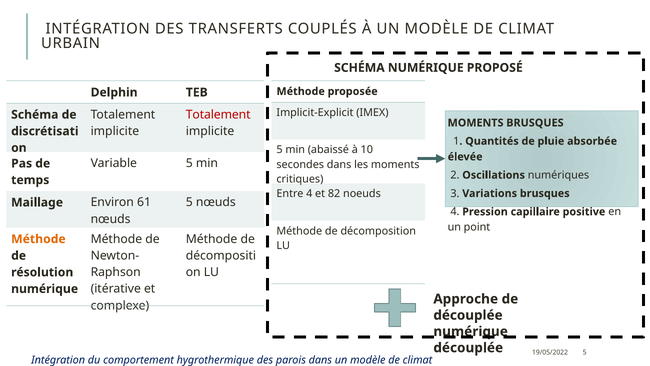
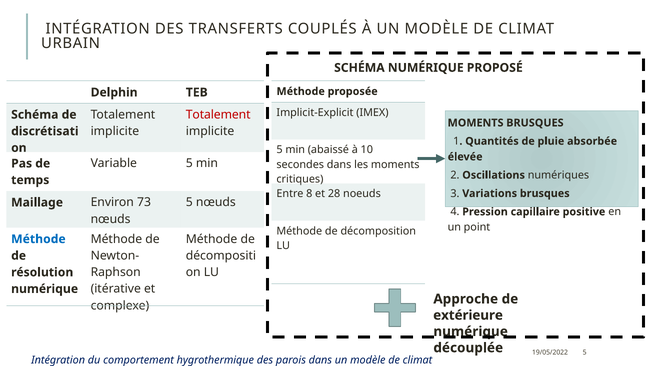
Entre 4: 4 -> 8
82: 82 -> 28
61: 61 -> 73
Méthode at (38, 239) colour: orange -> blue
découplée at (468, 315): découplée -> extérieure
